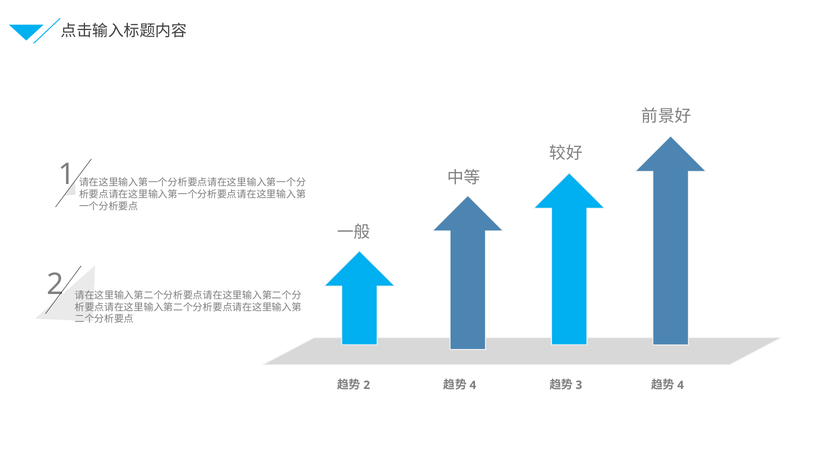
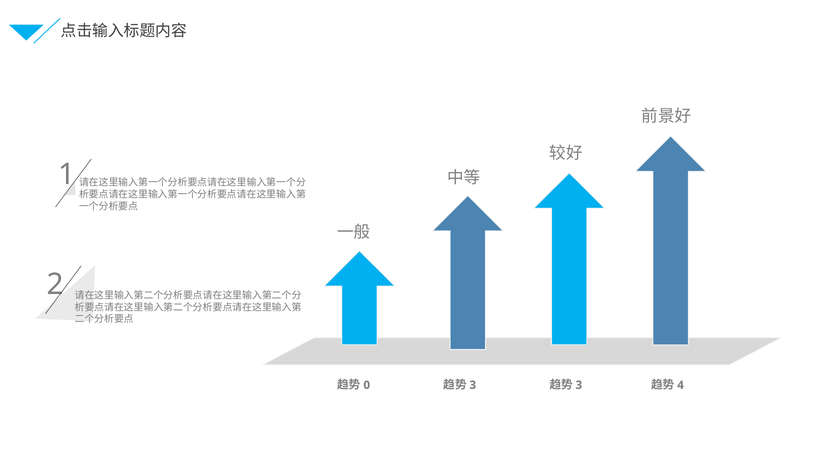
2 at (367, 385): 2 -> 0
4 at (473, 385): 4 -> 3
